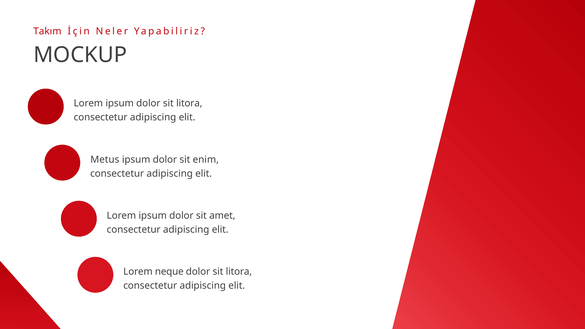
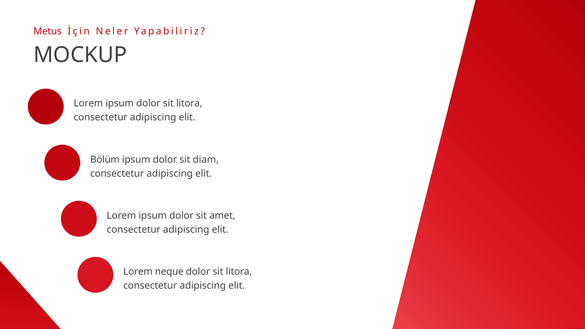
Takım: Takım -> Metus
Metus: Metus -> Bölüm
enim: enim -> diam
